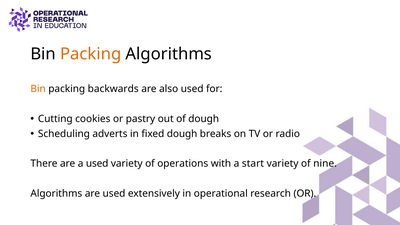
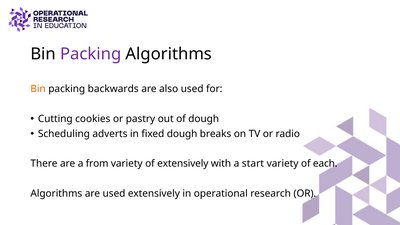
Packing at (91, 54) colour: orange -> purple
a used: used -> from
of operations: operations -> extensively
nine: nine -> each
